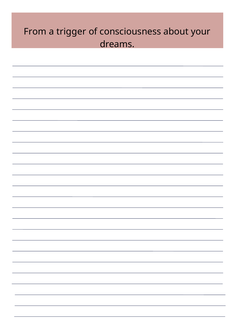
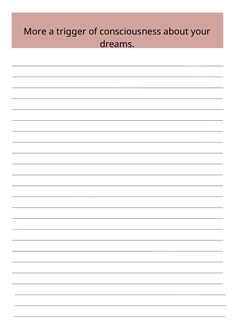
From: From -> More
